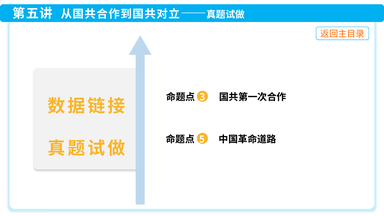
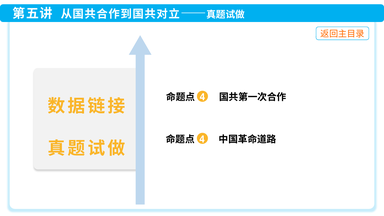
3 at (202, 97): 3 -> 4
5 at (202, 140): 5 -> 4
